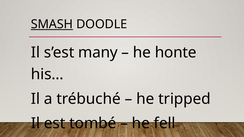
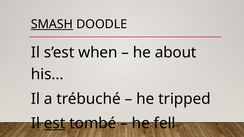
many: many -> when
honte: honte -> about
est underline: none -> present
